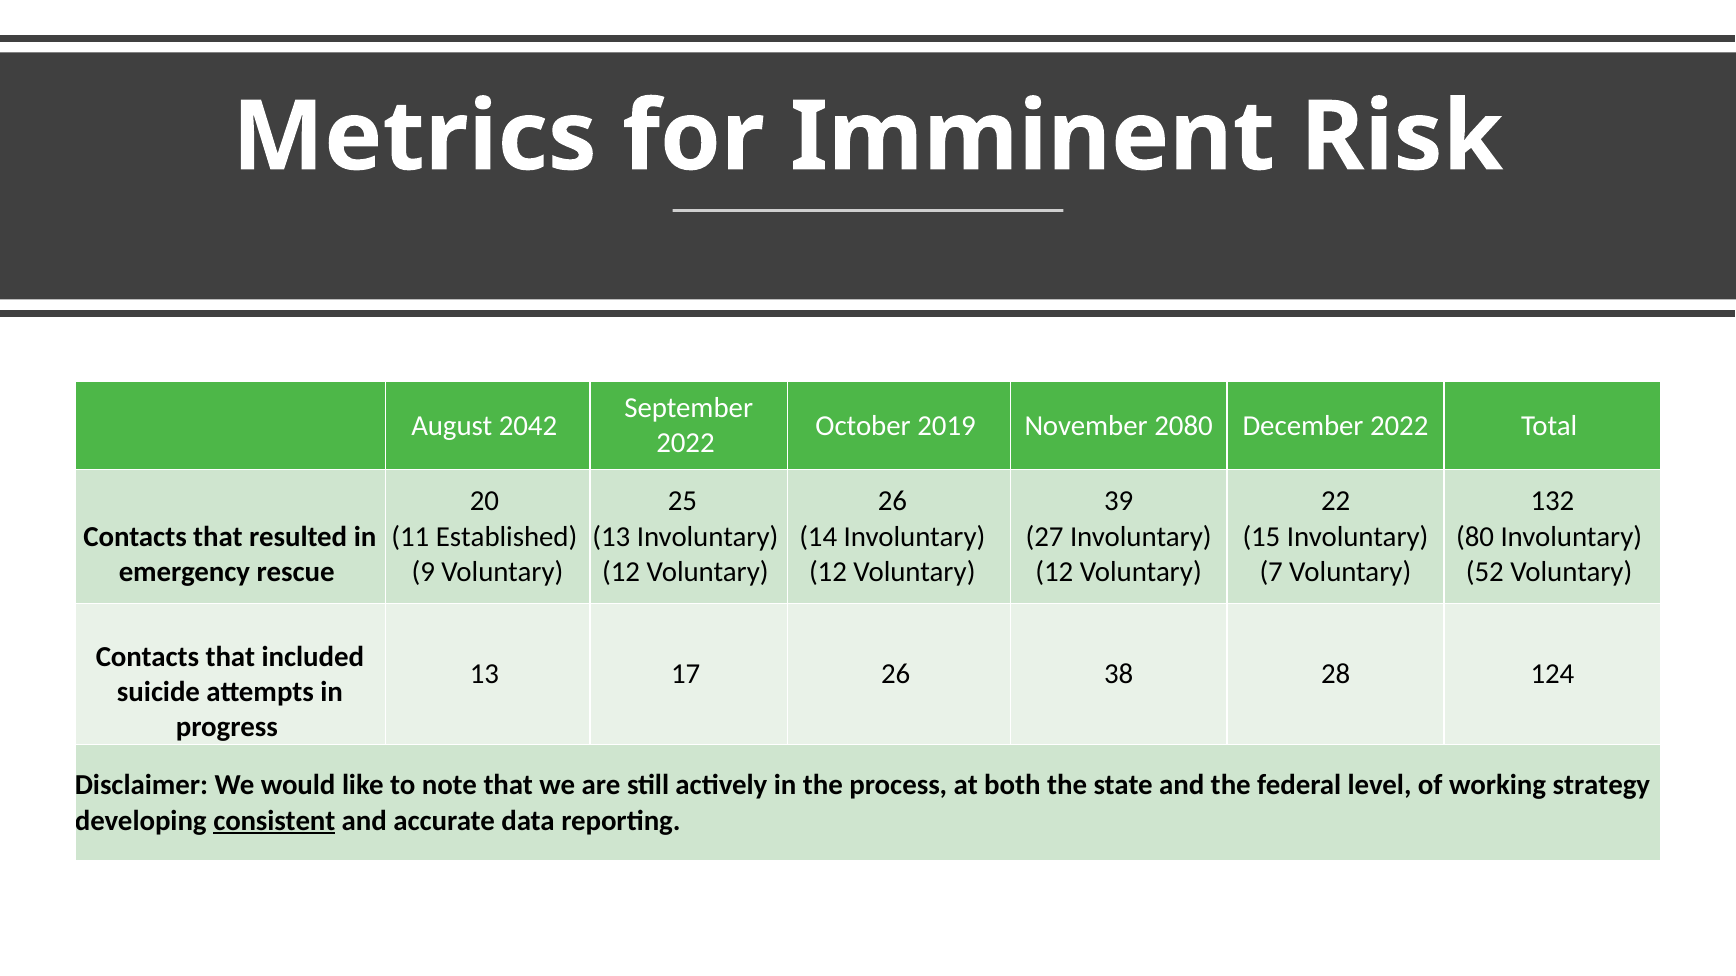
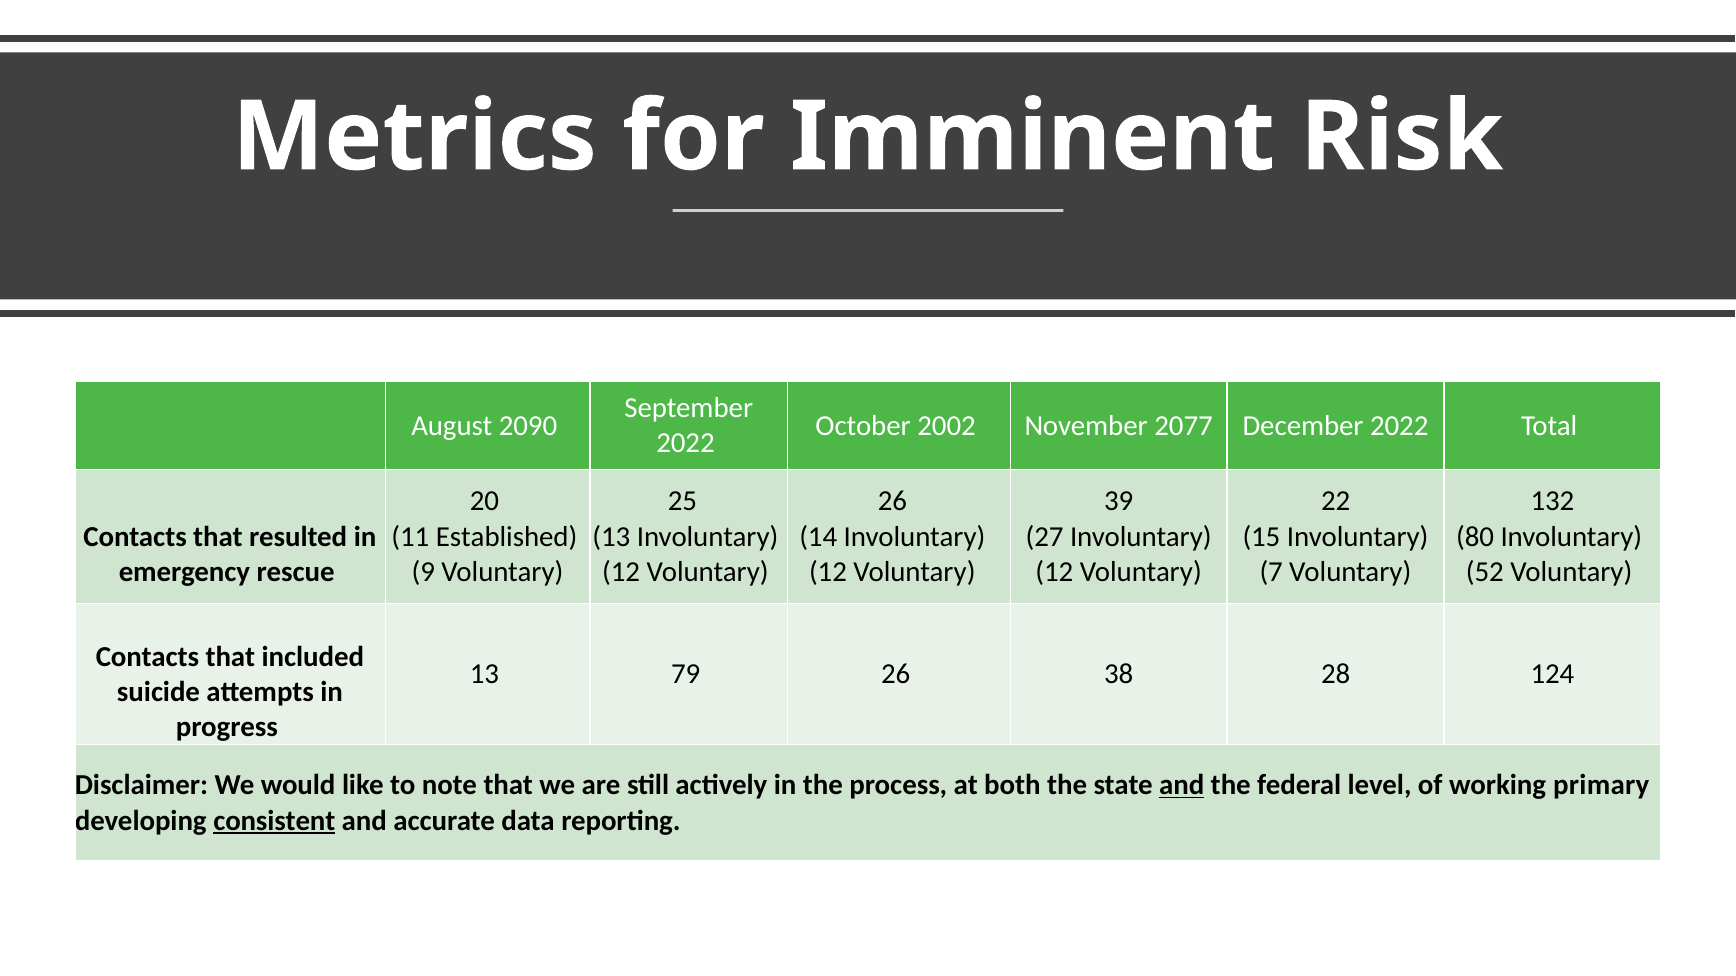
2042: 2042 -> 2090
2019: 2019 -> 2002
2080: 2080 -> 2077
17: 17 -> 79
and at (1182, 786) underline: none -> present
strategy: strategy -> primary
